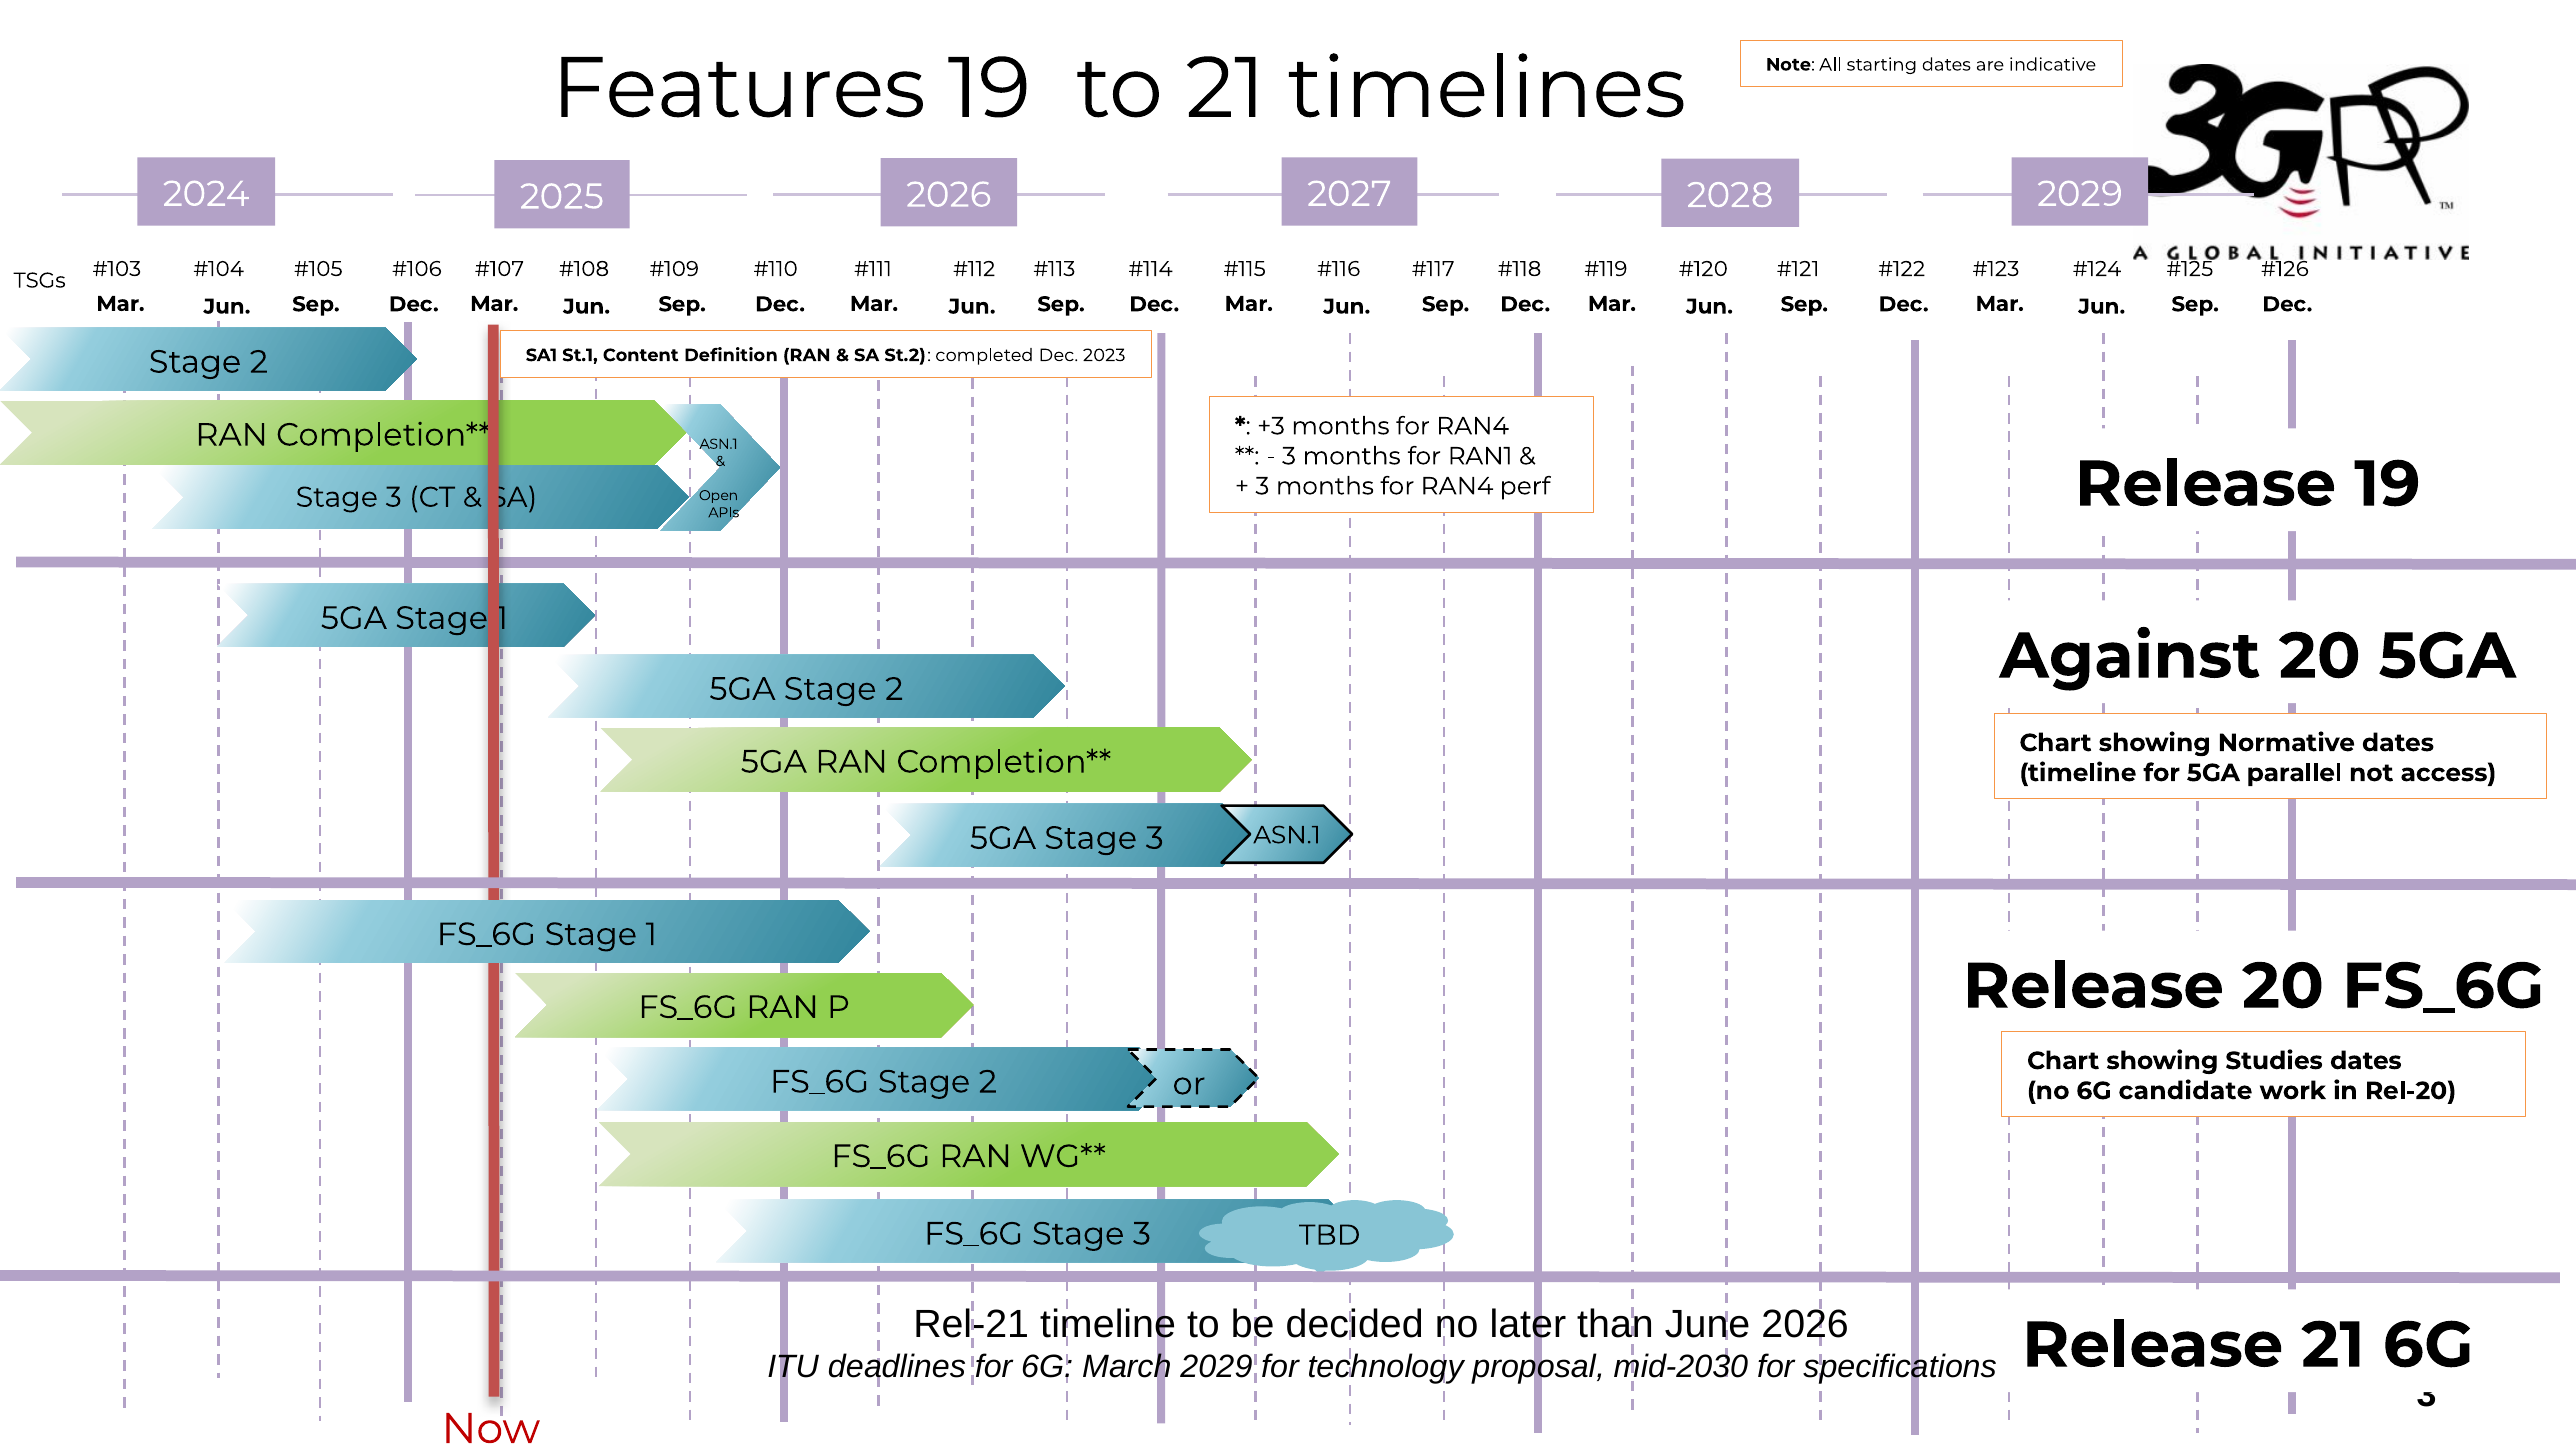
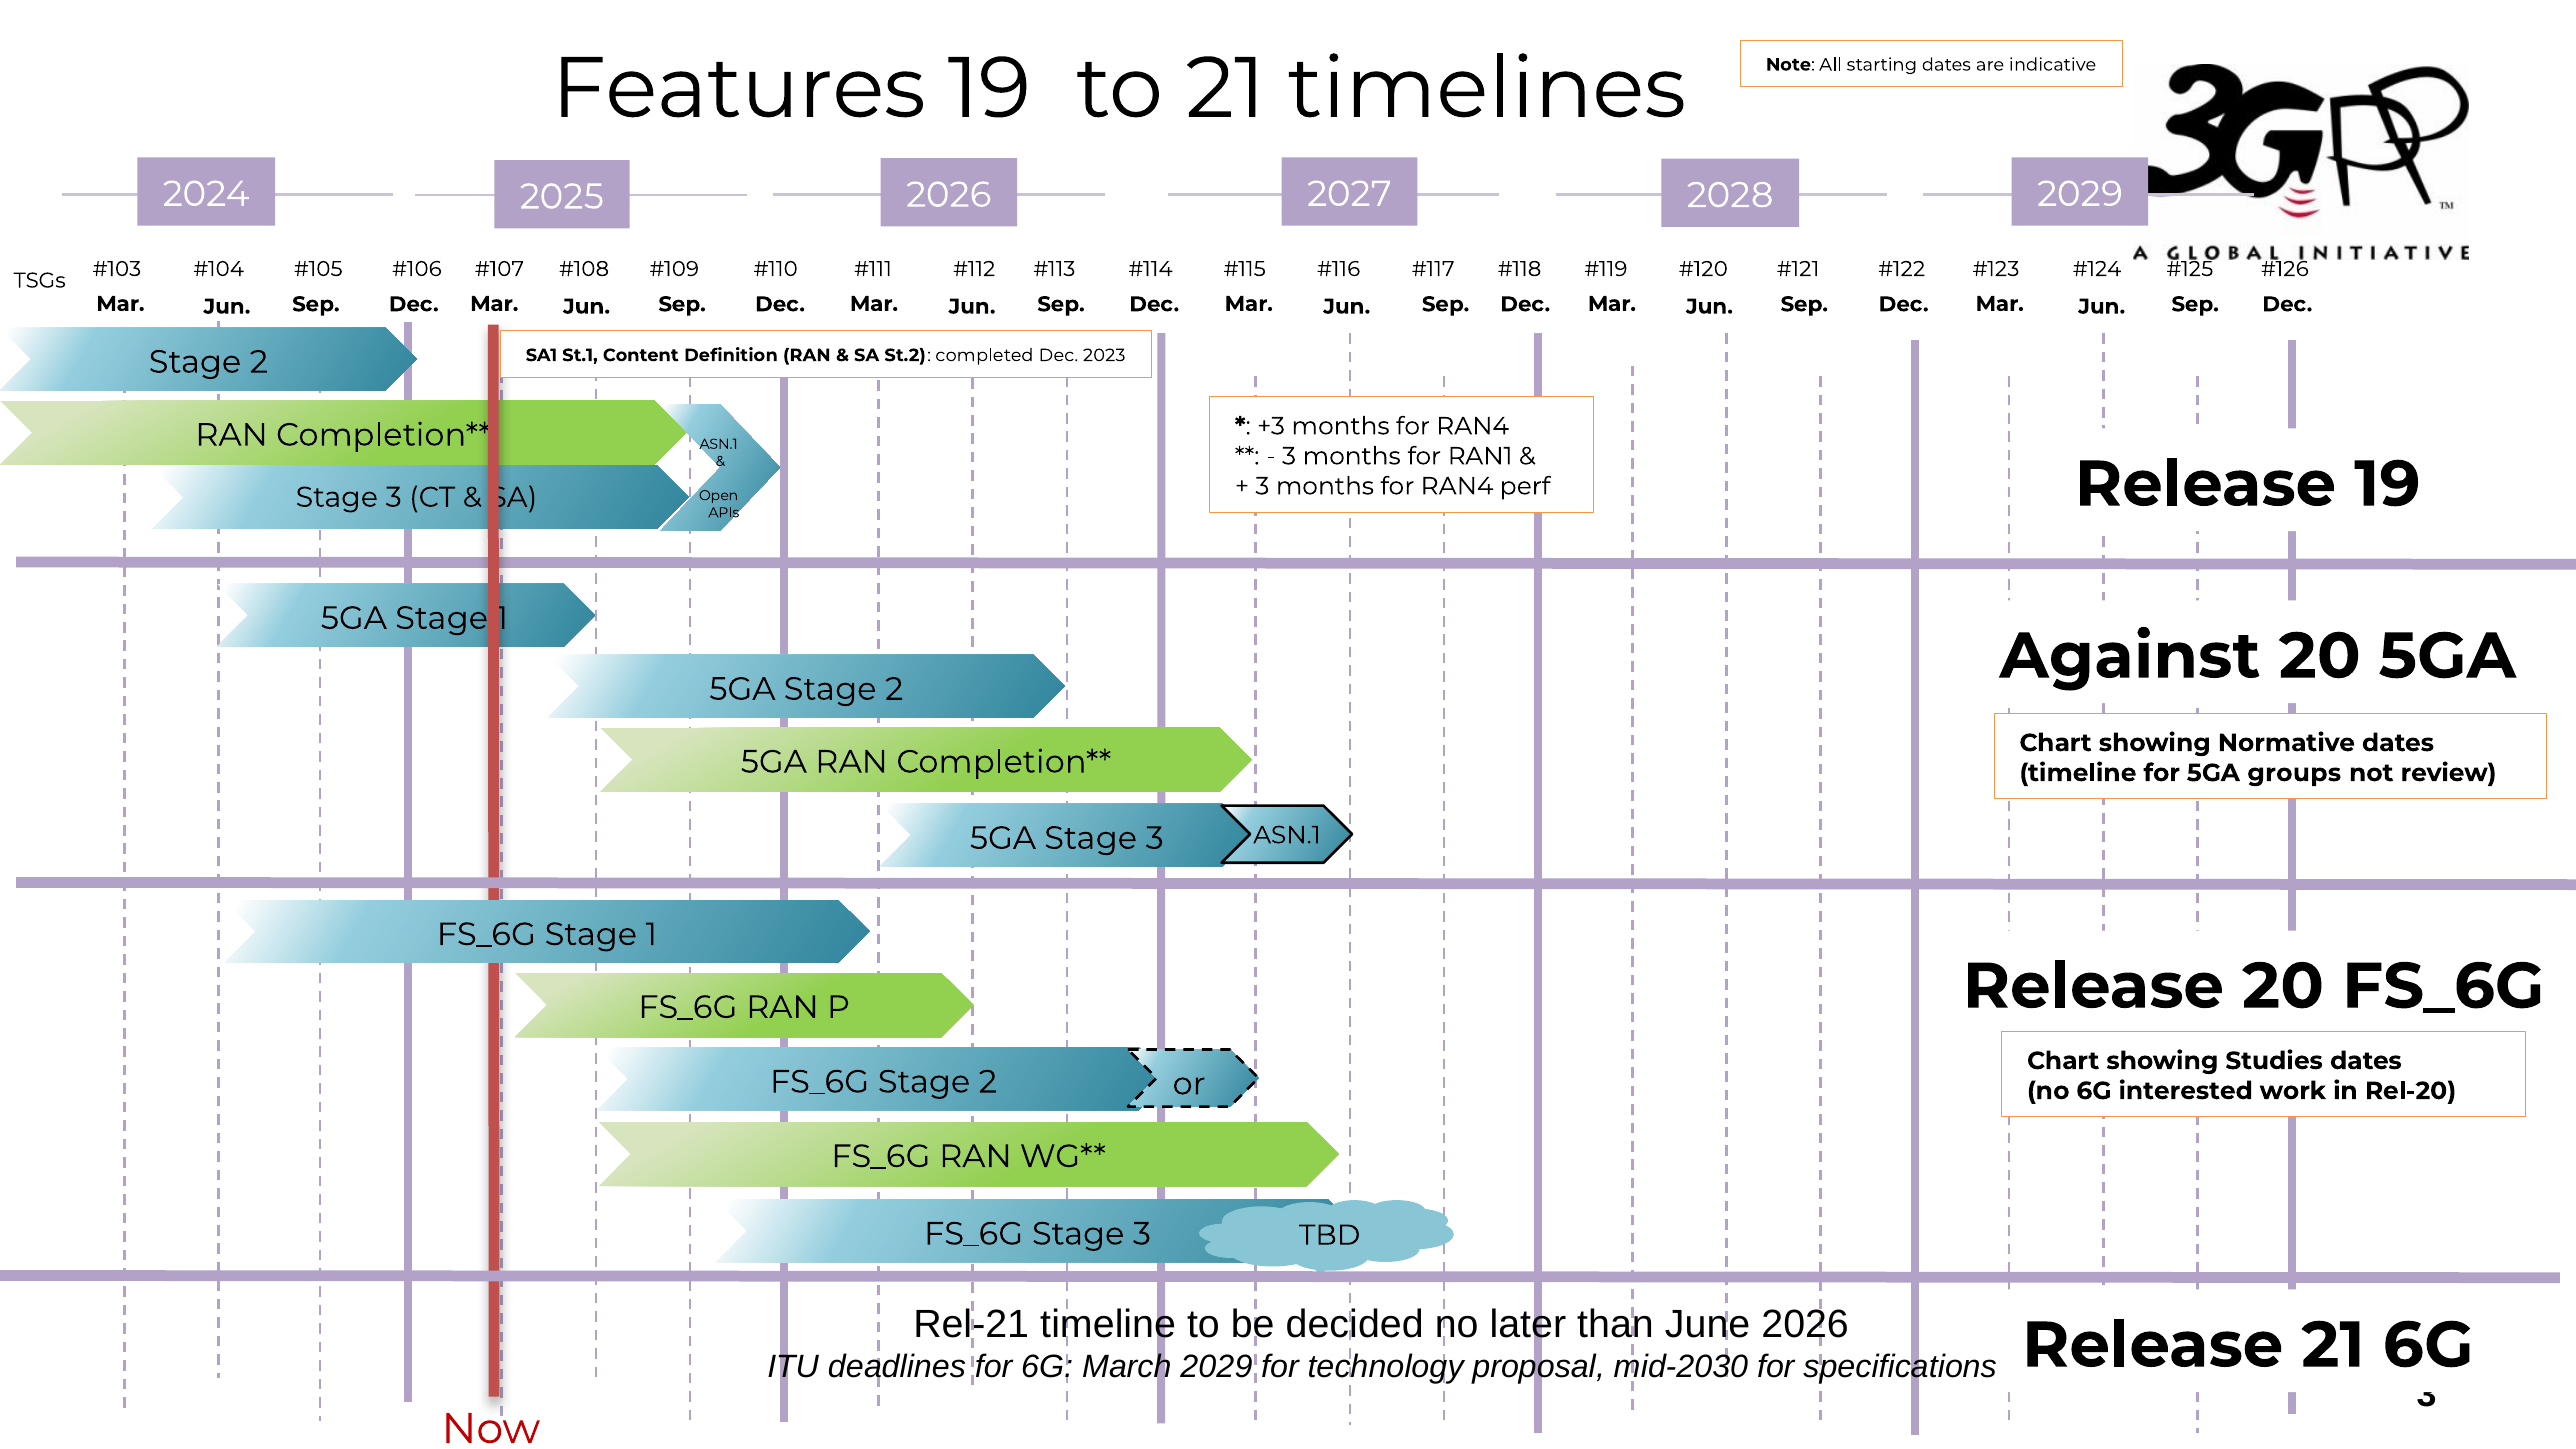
parallel: parallel -> groups
access: access -> review
candidate: candidate -> interested
